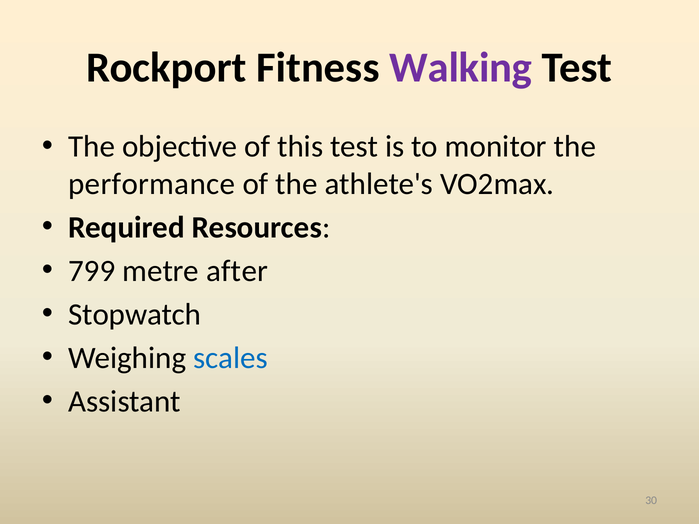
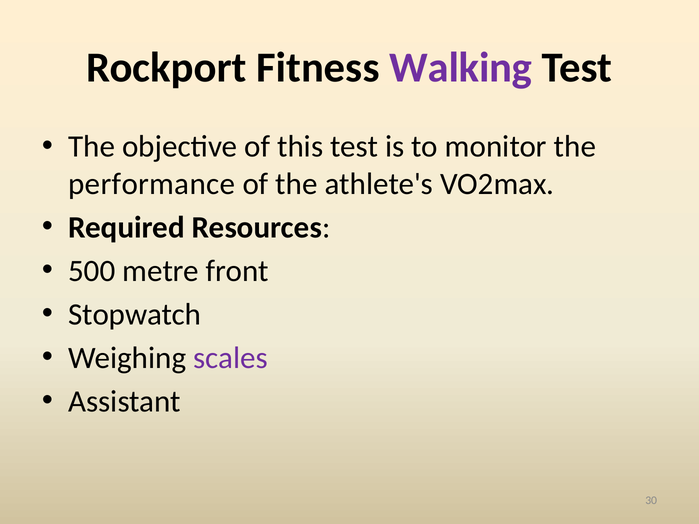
799: 799 -> 500
after: after -> front
scales colour: blue -> purple
